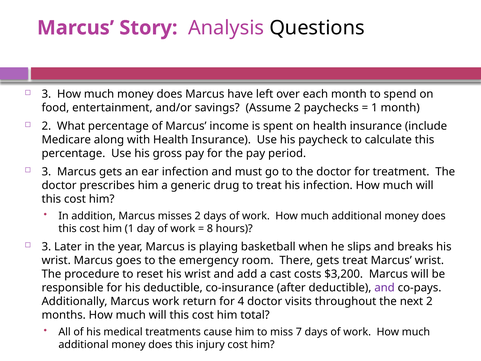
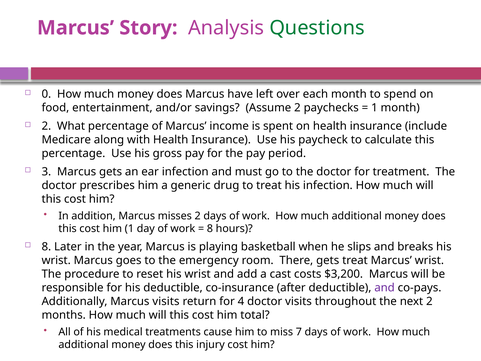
Questions colour: black -> green
3 at (46, 94): 3 -> 0
3 at (46, 247): 3 -> 8
Marcus work: work -> visits
